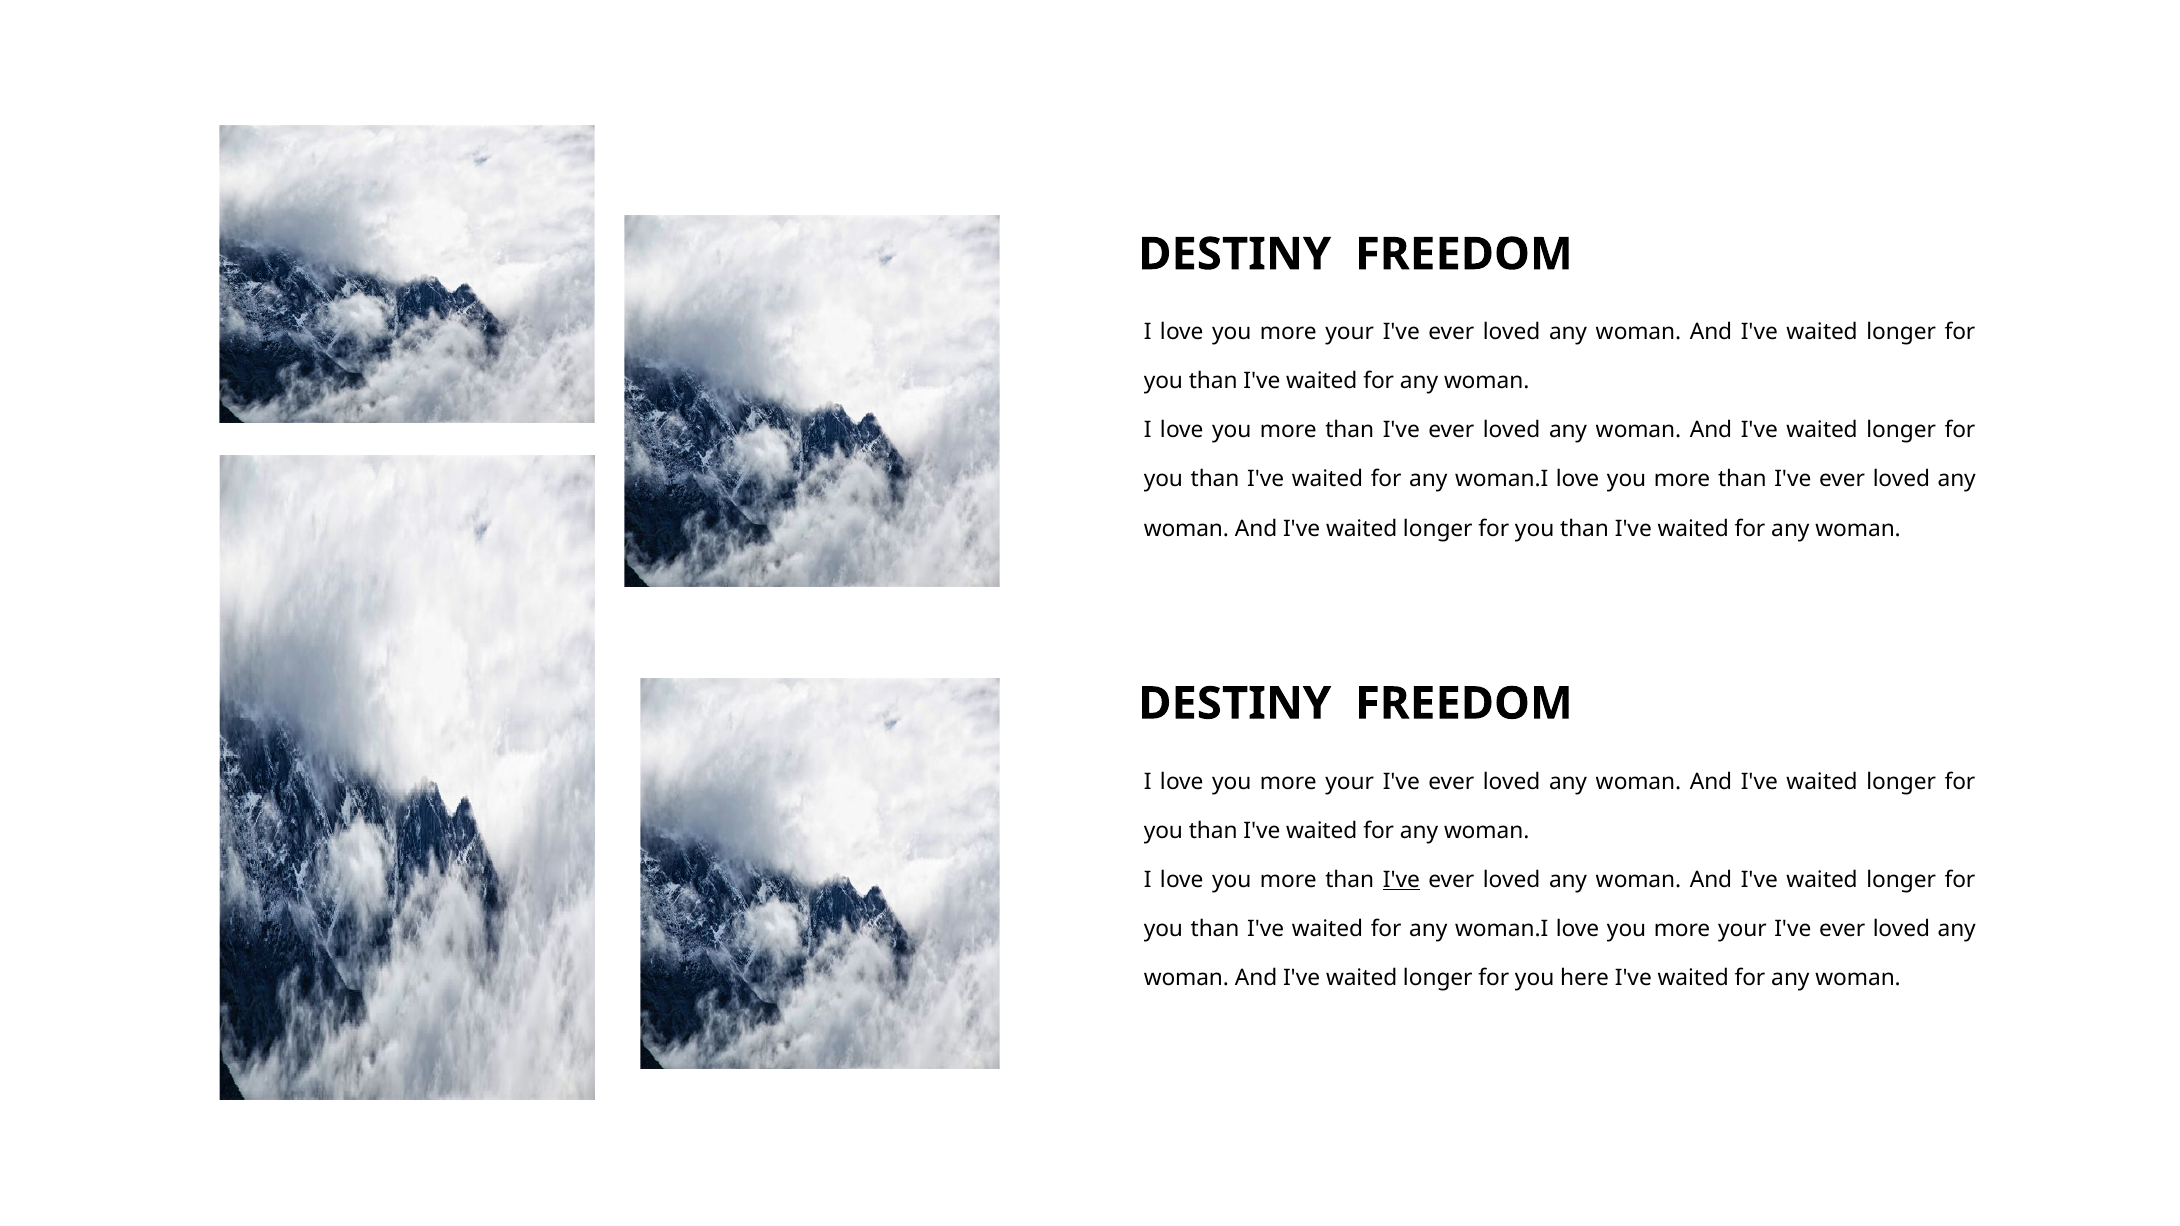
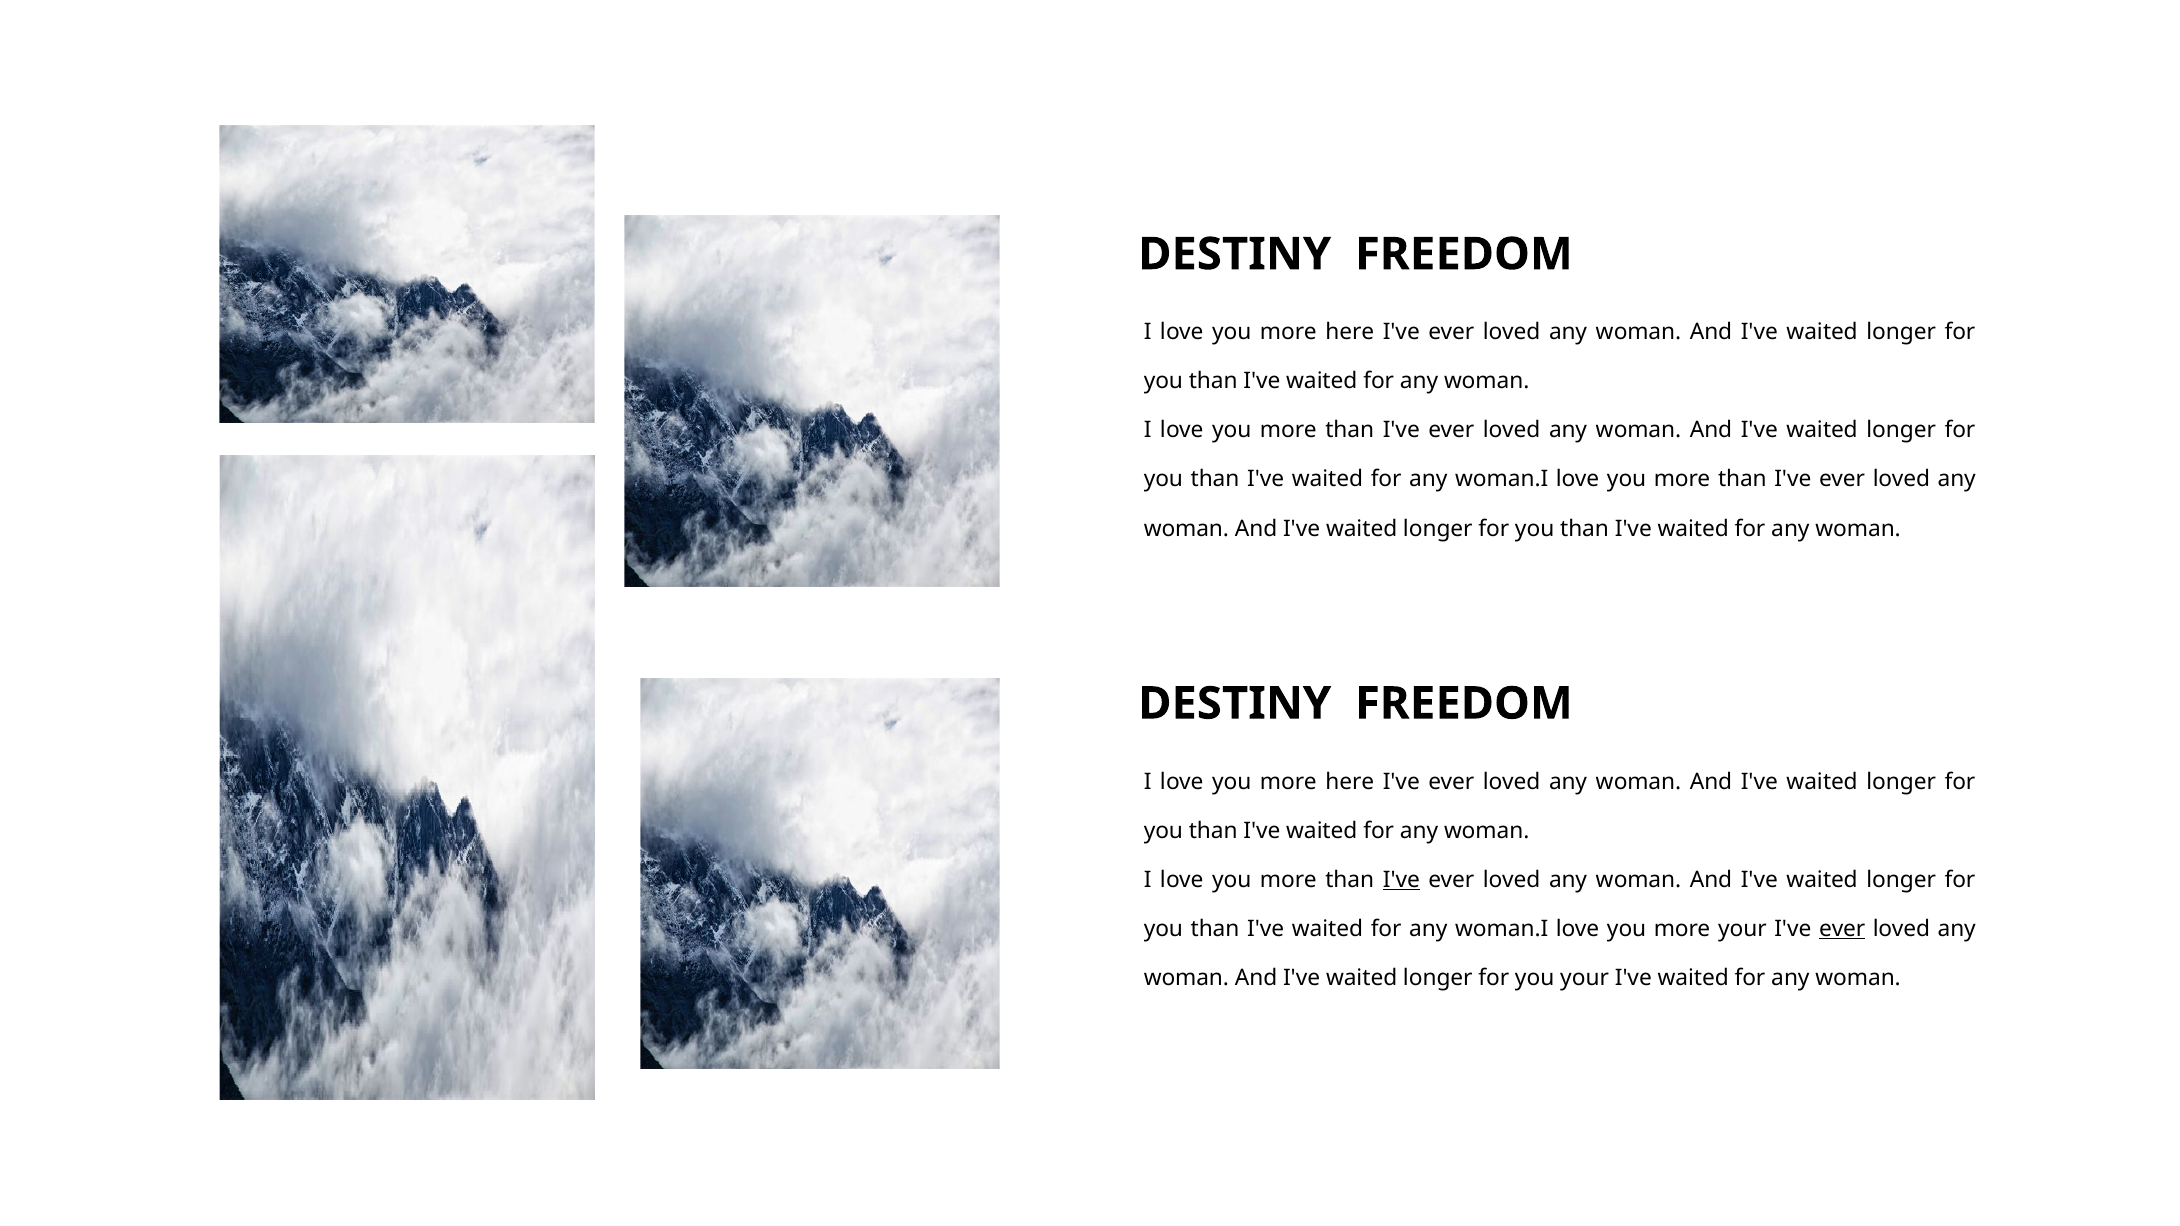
your at (1350, 332): your -> here
your at (1350, 782): your -> here
ever at (1842, 929) underline: none -> present
you here: here -> your
